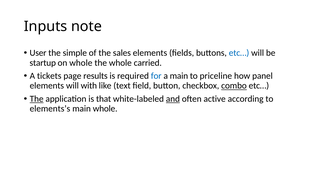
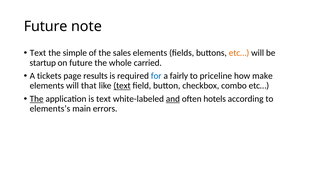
Inputs at (46, 26): Inputs -> Future
User at (38, 53): User -> Text
etc… at (239, 53) colour: blue -> orange
on whole: whole -> future
a main: main -> fairly
panel: panel -> make
with: with -> that
text at (122, 86) underline: none -> present
combo underline: present -> none
is that: that -> text
active: active -> hotels
main whole: whole -> errors
